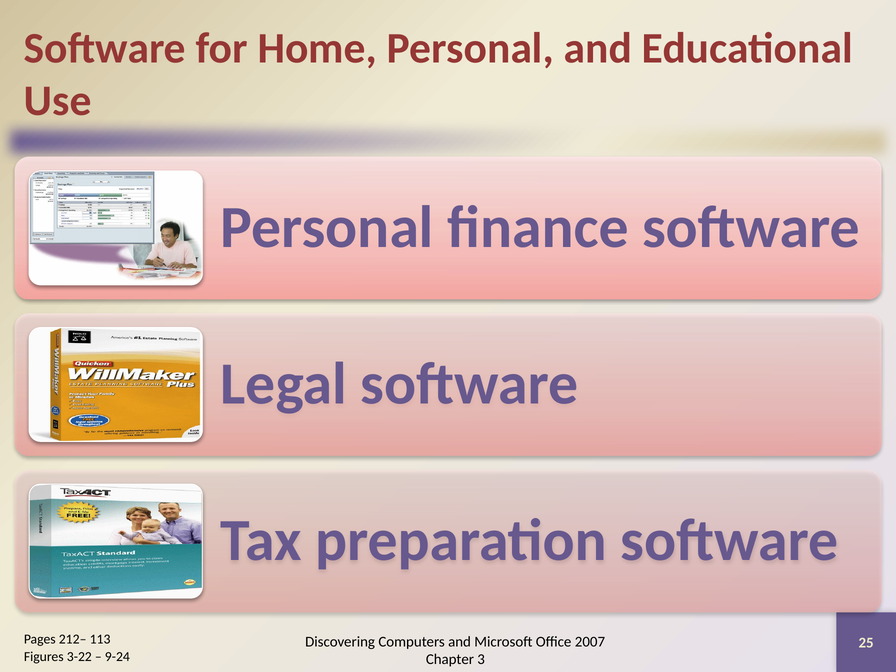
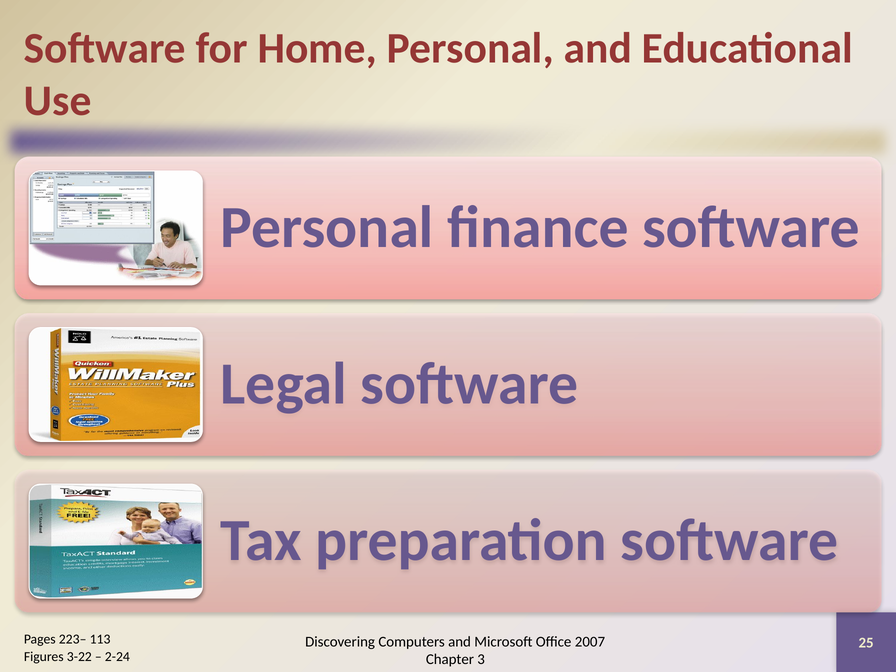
212–: 212– -> 223–
9-24: 9-24 -> 2-24
